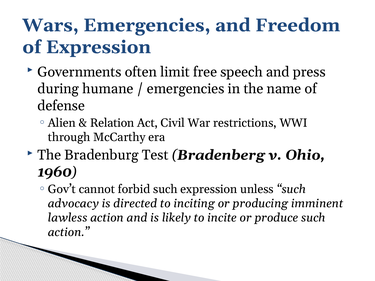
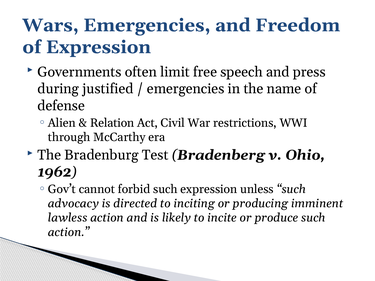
humane: humane -> justified
1960: 1960 -> 1962
